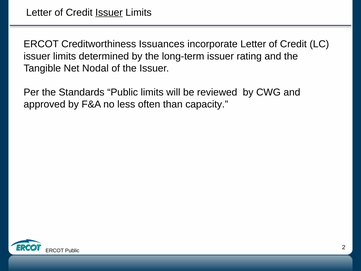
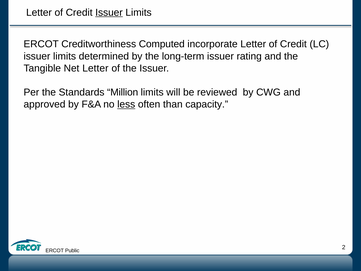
Issuances: Issuances -> Computed
Net Nodal: Nodal -> Letter
Standards Public: Public -> Million
less underline: none -> present
